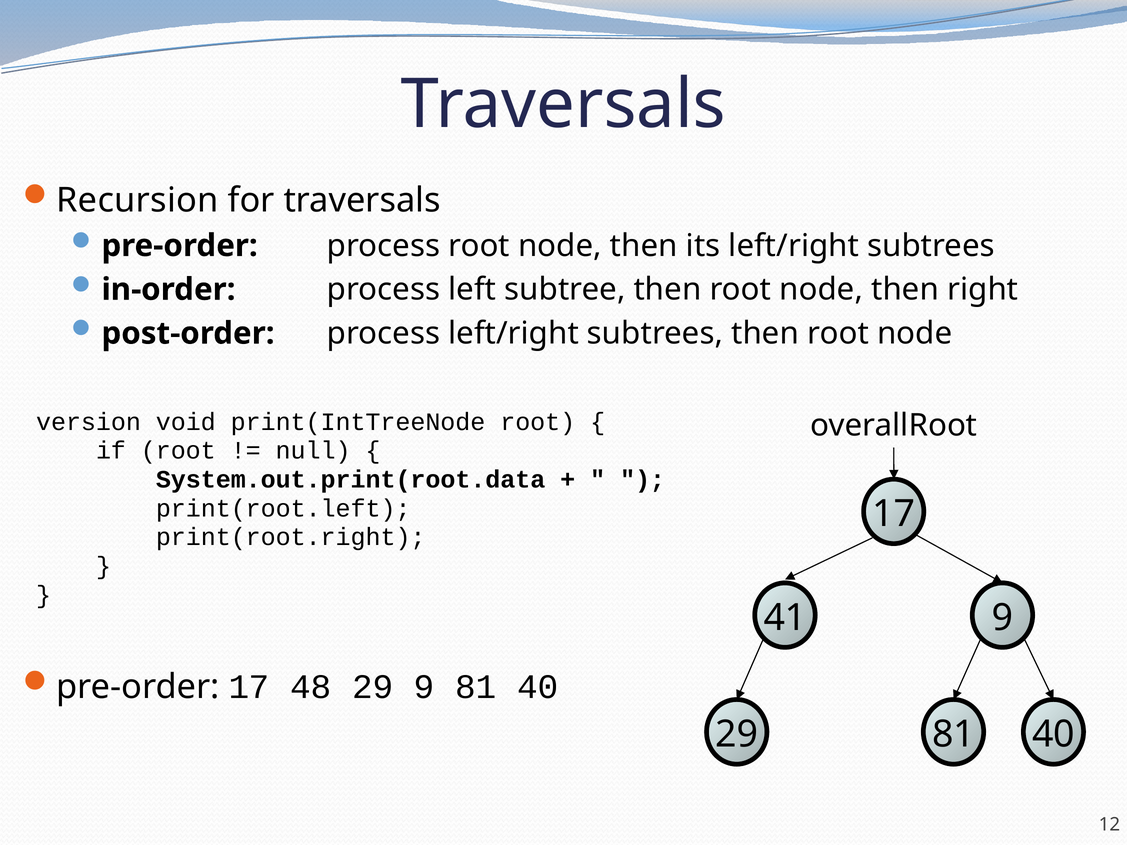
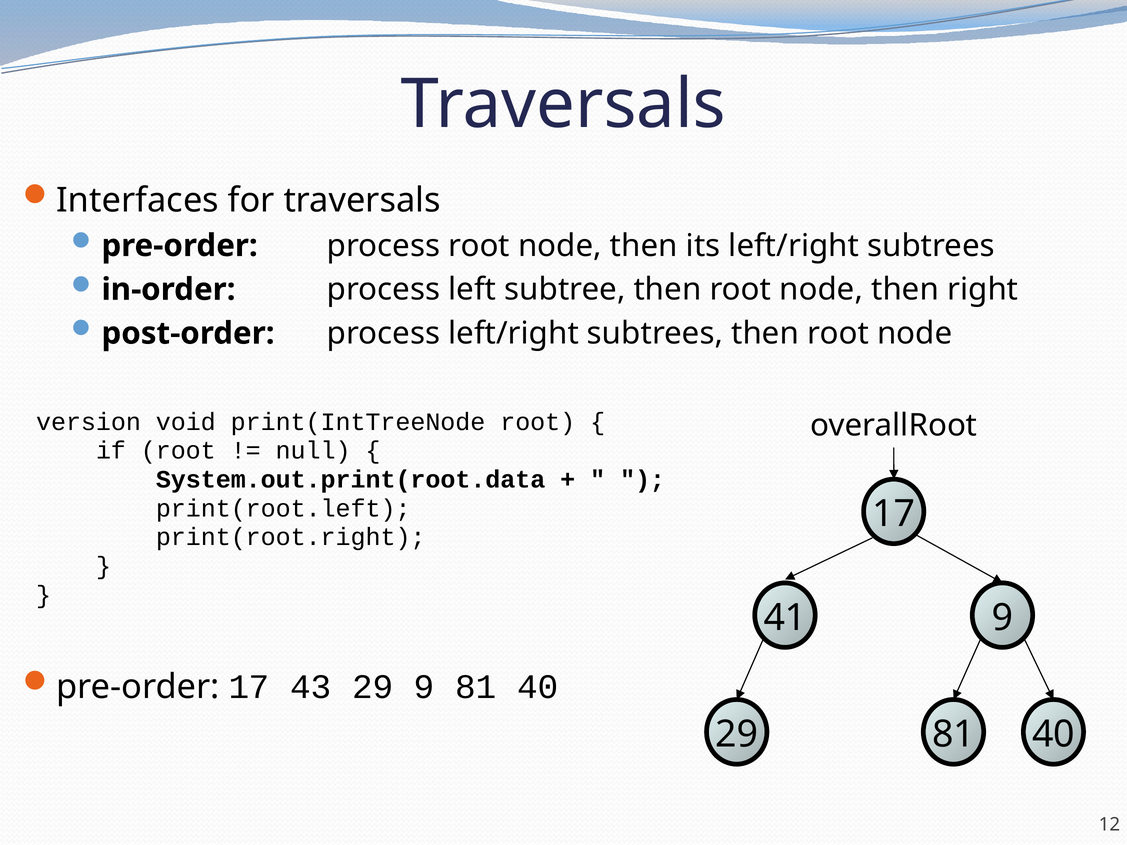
Recursion: Recursion -> Interfaces
48: 48 -> 43
